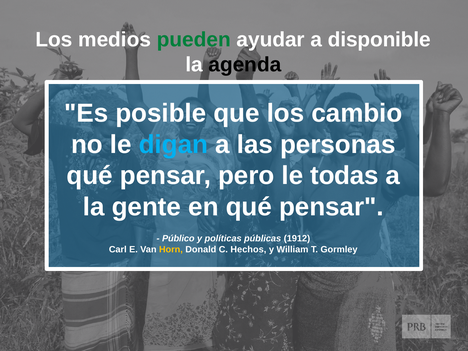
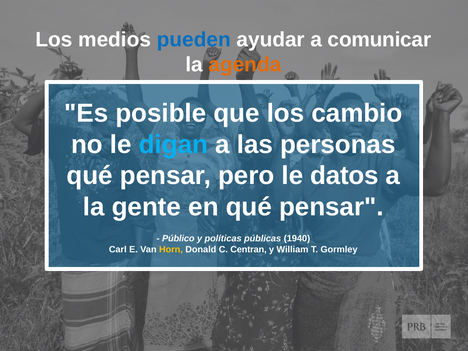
pueden colour: green -> blue
disponible: disponible -> comunicar
agenda colour: black -> orange
todas: todas -> datos
1912: 1912 -> 1940
Hechos: Hechos -> Centran
